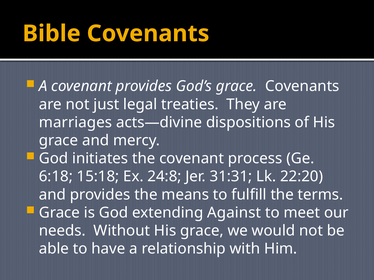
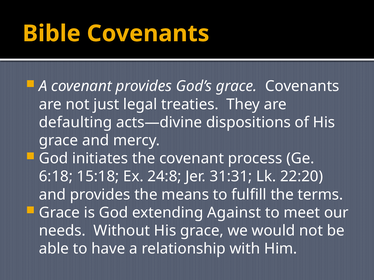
marriages: marriages -> defaulting
